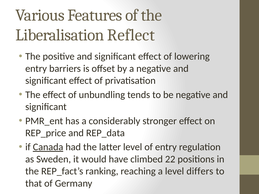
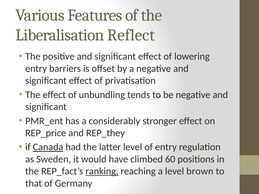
REP_data: REP_data -> REP_they
22: 22 -> 60
ranking underline: none -> present
differs: differs -> brown
